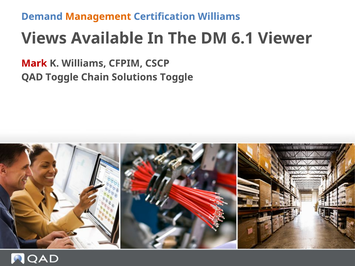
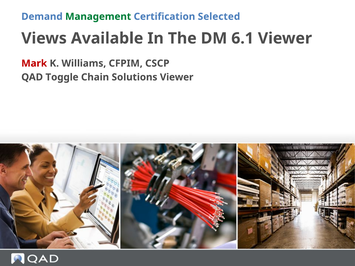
Management colour: orange -> green
Certification Williams: Williams -> Selected
Solutions Toggle: Toggle -> Viewer
